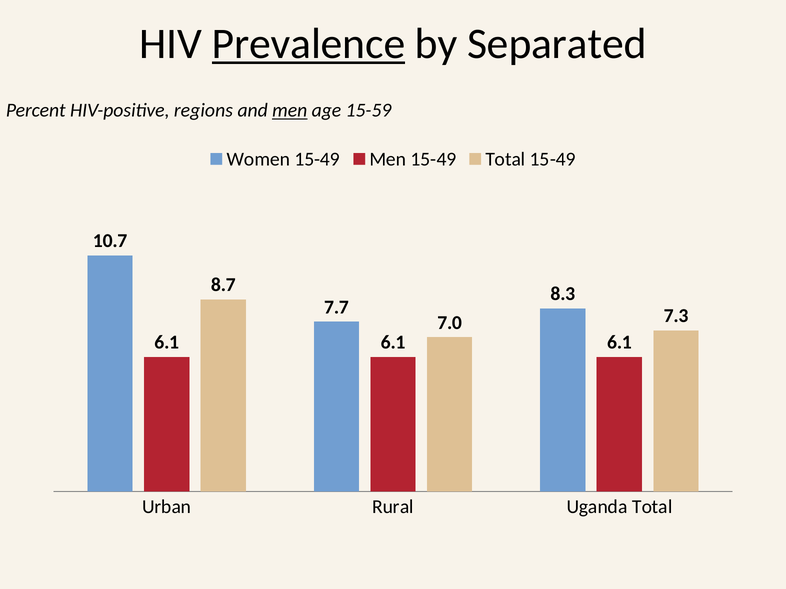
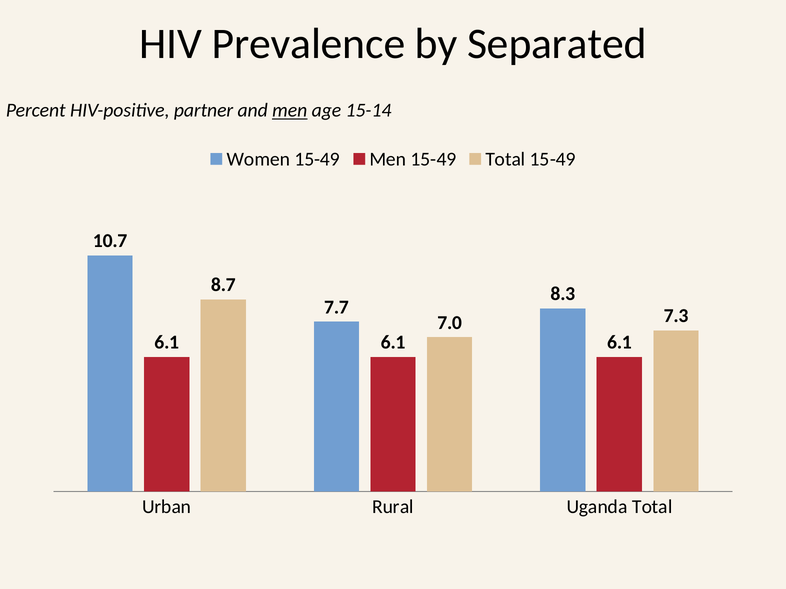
Prevalence underline: present -> none
regions: regions -> partner
15-59: 15-59 -> 15-14
